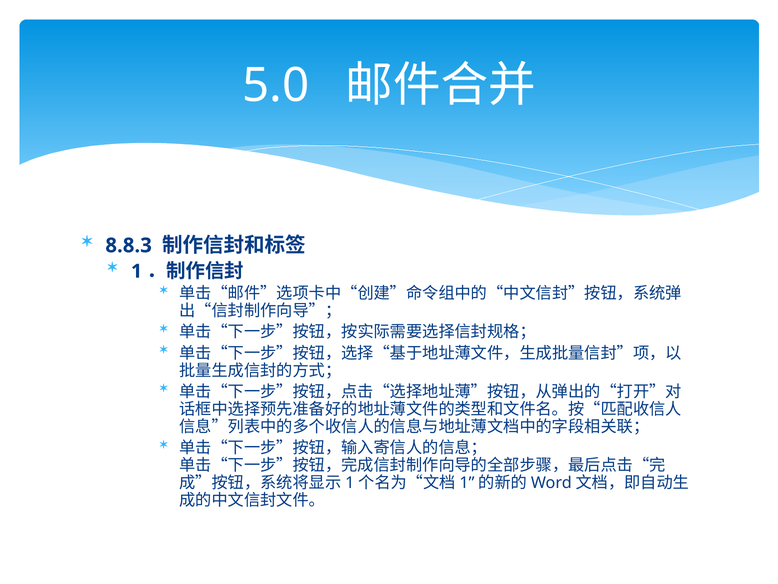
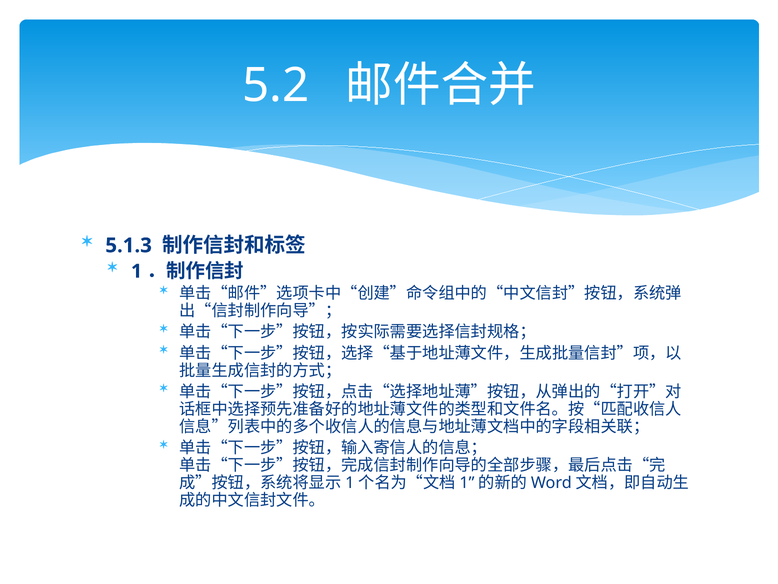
5.0: 5.0 -> 5.2
8.8.3: 8.8.3 -> 5.1.3
